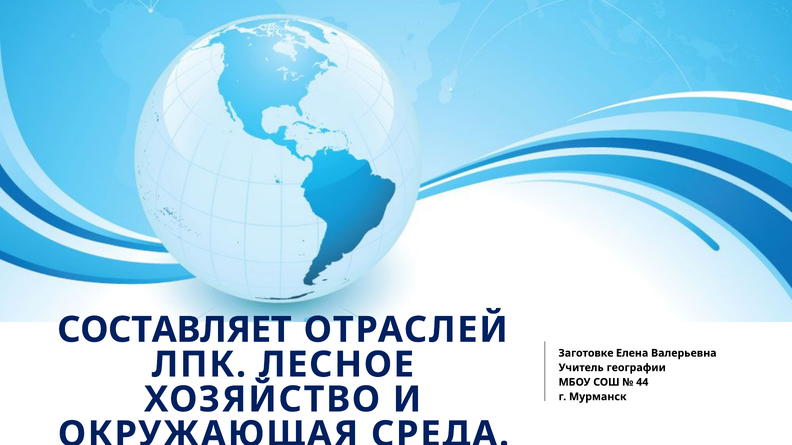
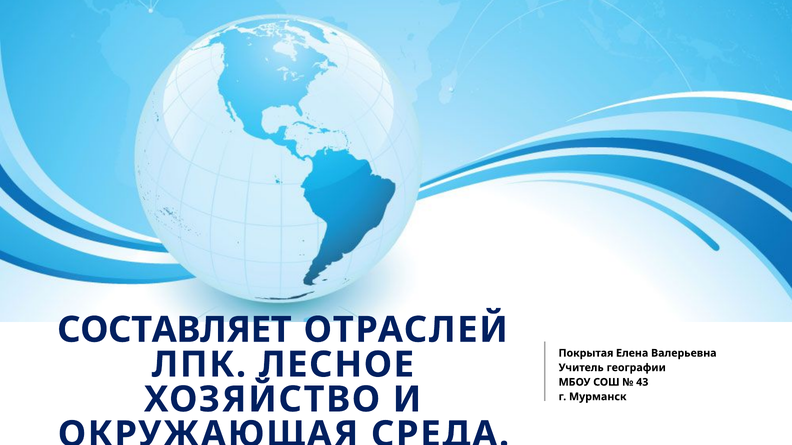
Заготовке: Заготовке -> Покрытая
44: 44 -> 43
